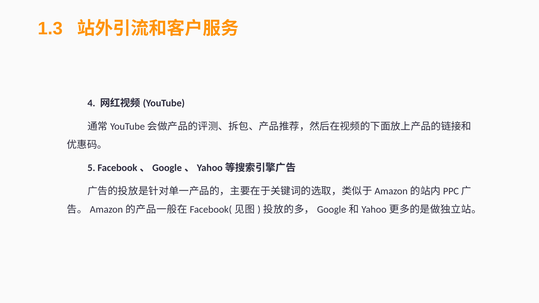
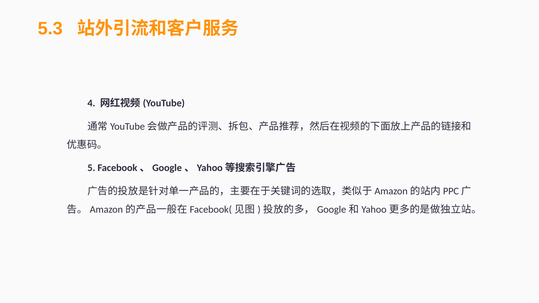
1.3: 1.3 -> 5.3
